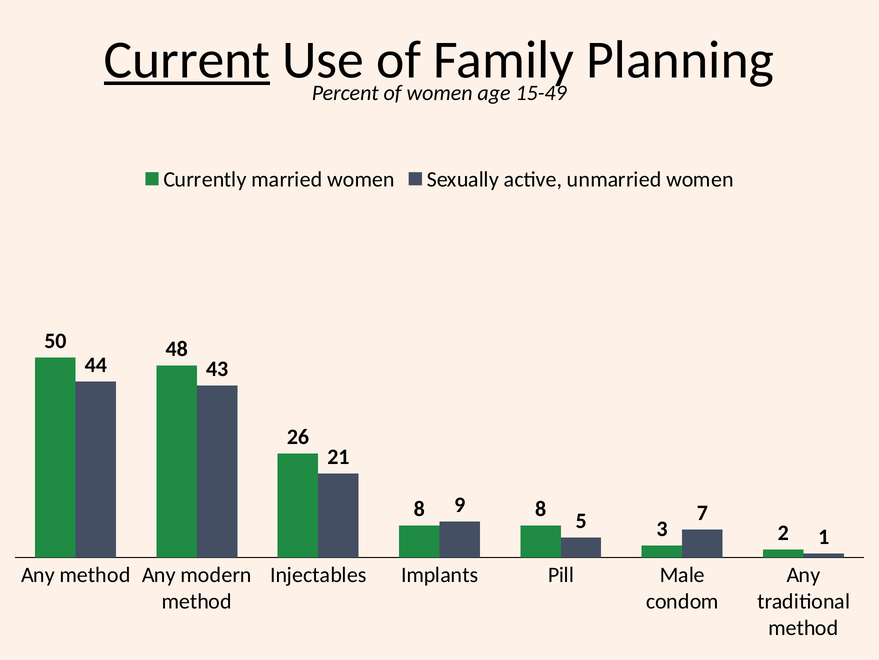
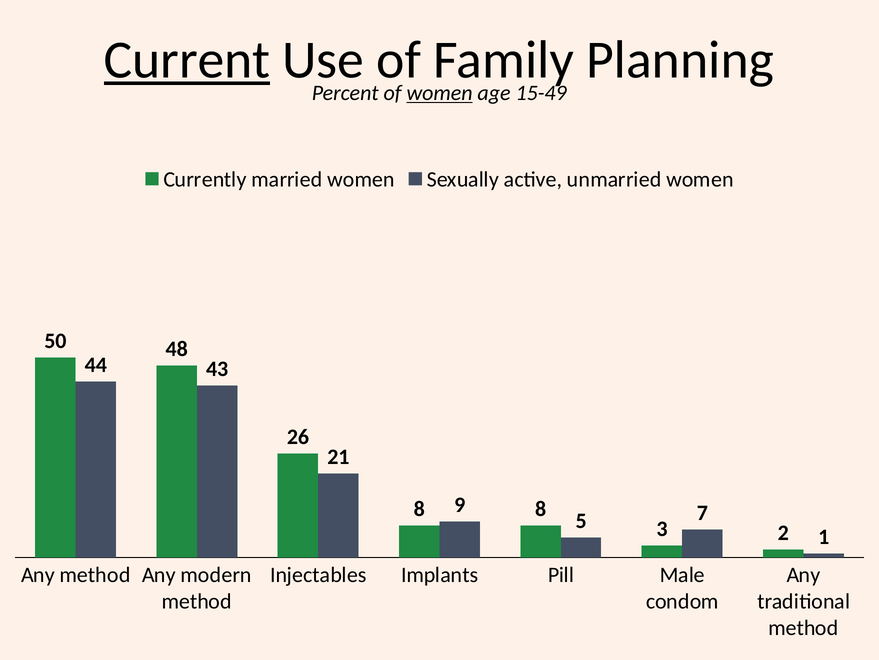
women at (440, 93) underline: none -> present
